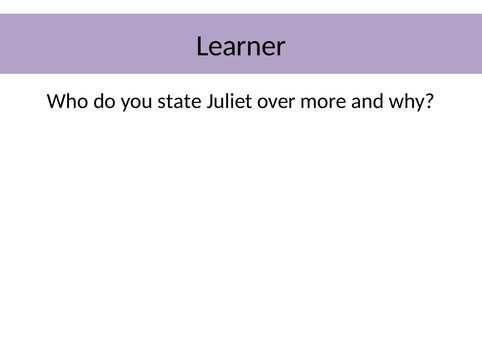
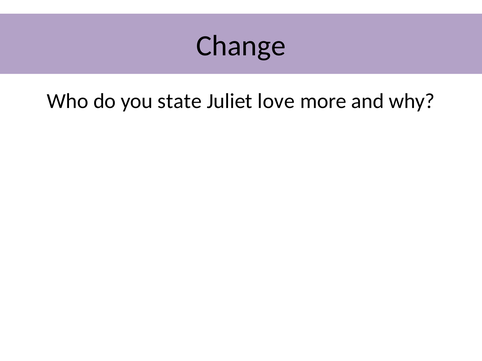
Learner: Learner -> Change
over: over -> love
